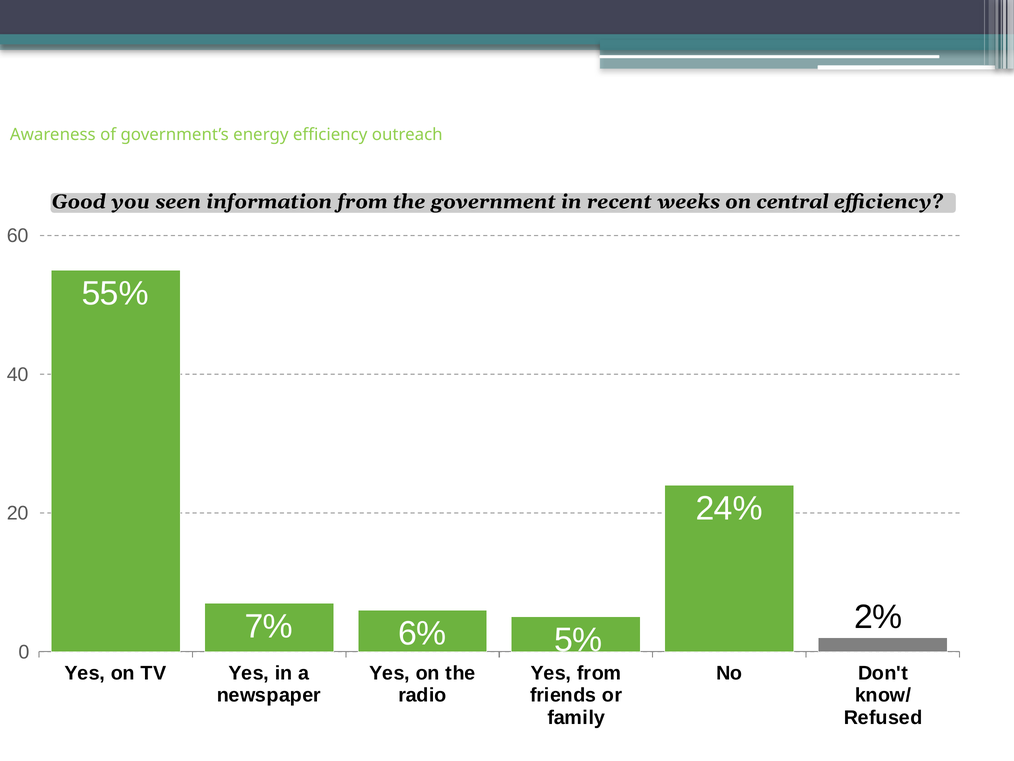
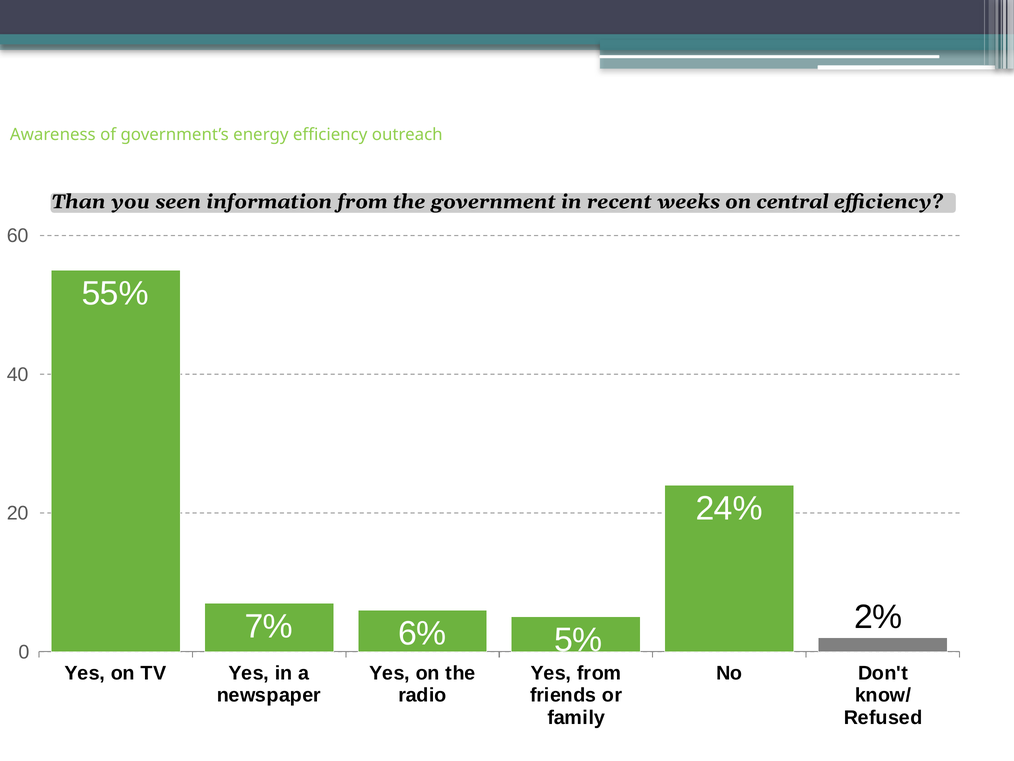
Good: Good -> Than
